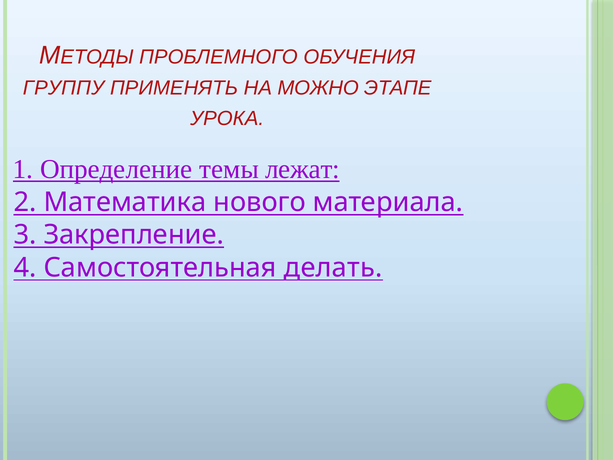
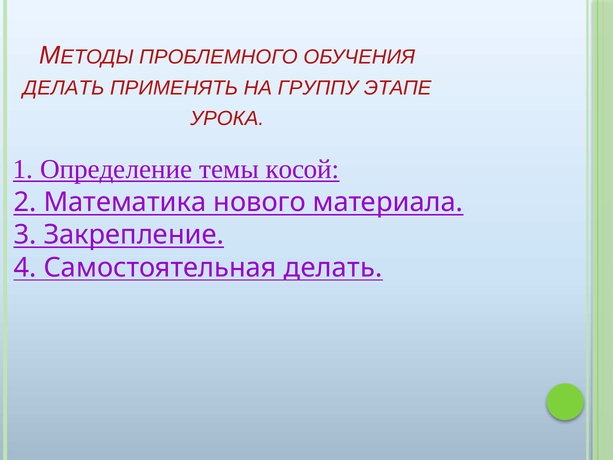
ГРУППУ at (64, 88): ГРУППУ -> ДЕЛАТЬ
МОЖНО: МОЖНО -> ГРУППУ
лежат: лежат -> косой
